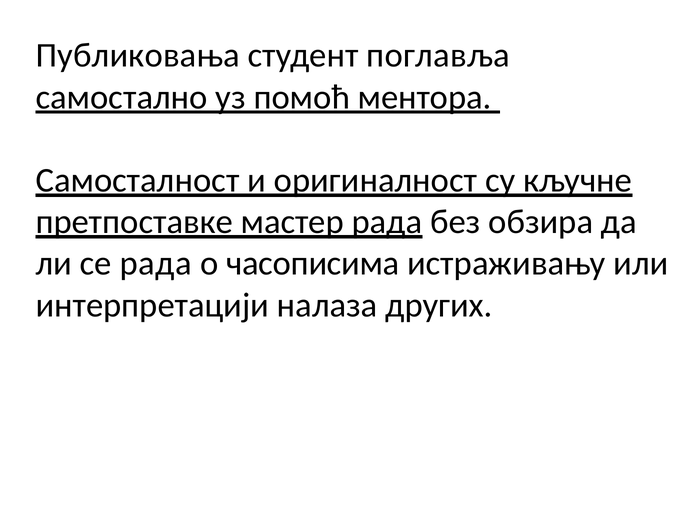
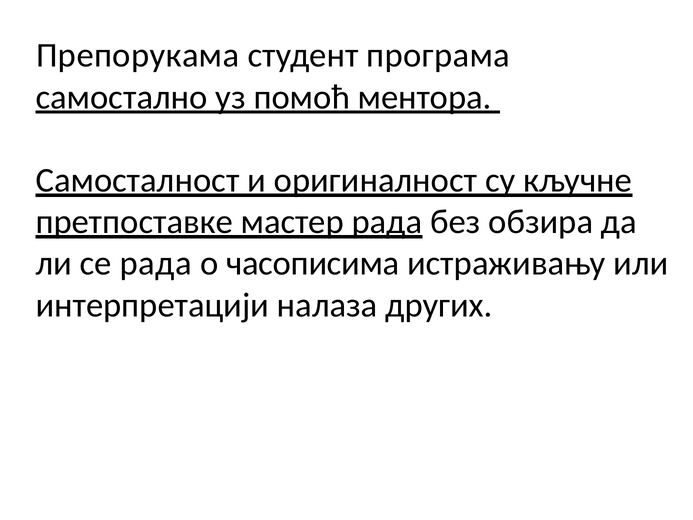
Публиковања: Публиковања -> Препорукама
поглавља: поглавља -> програма
